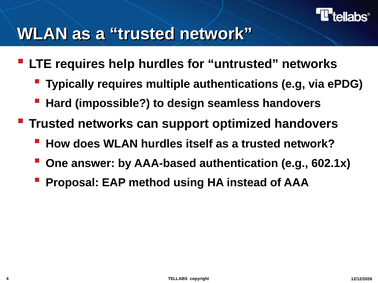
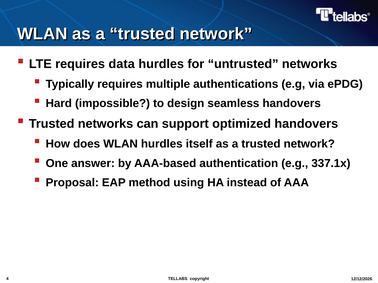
help: help -> data
602.1x: 602.1x -> 337.1x
